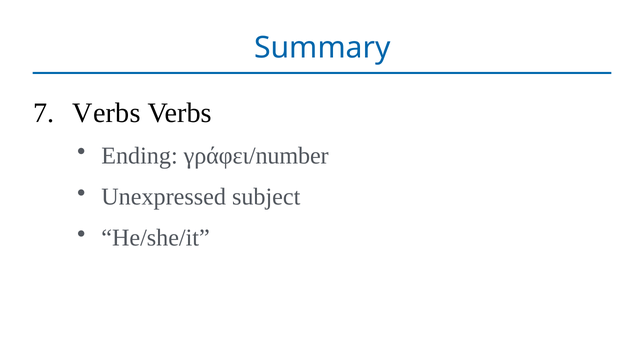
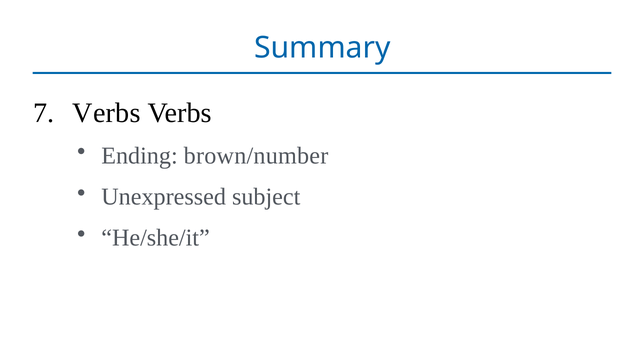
γράφει/number: γράφει/number -> brown/number
